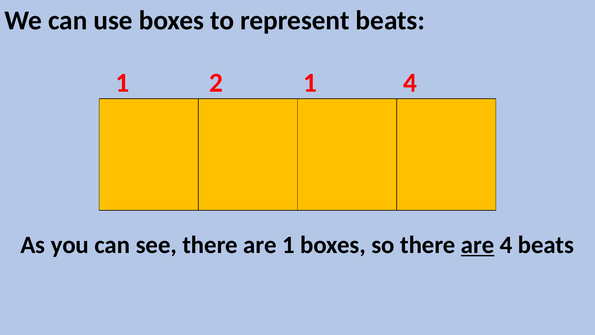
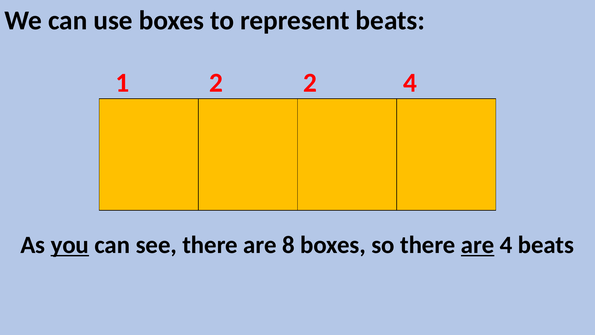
2 1: 1 -> 2
you underline: none -> present
are 1: 1 -> 8
